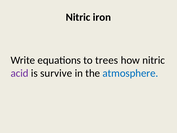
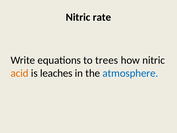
iron: iron -> rate
acid colour: purple -> orange
survive: survive -> leaches
